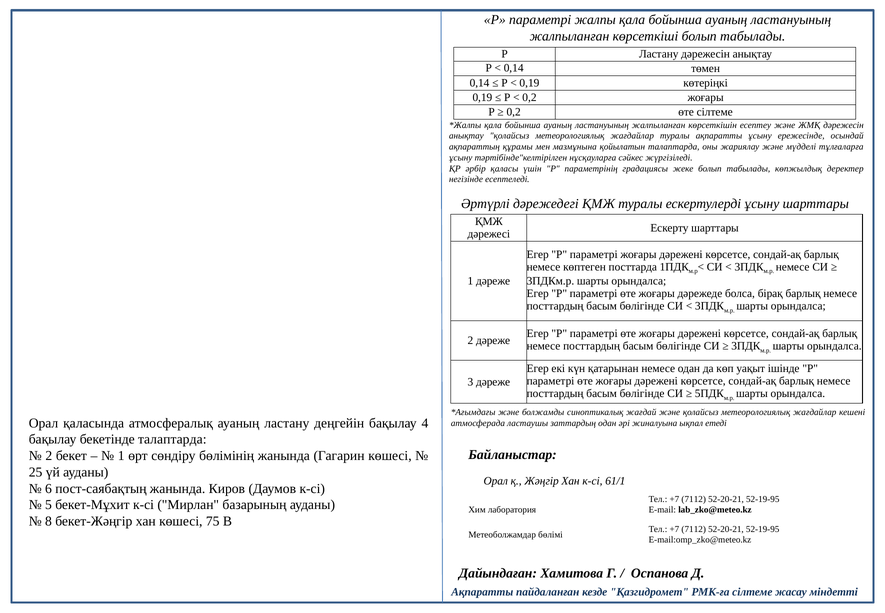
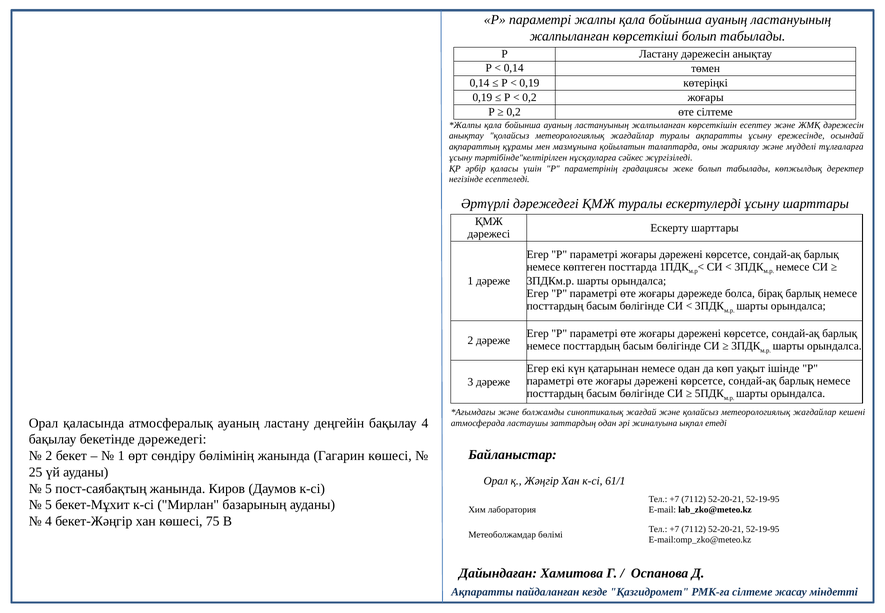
бекетінде талаптарда: талаптарда -> дәрежедегі
6 at (49, 488): 6 -> 5
8 at (49, 521): 8 -> 4
